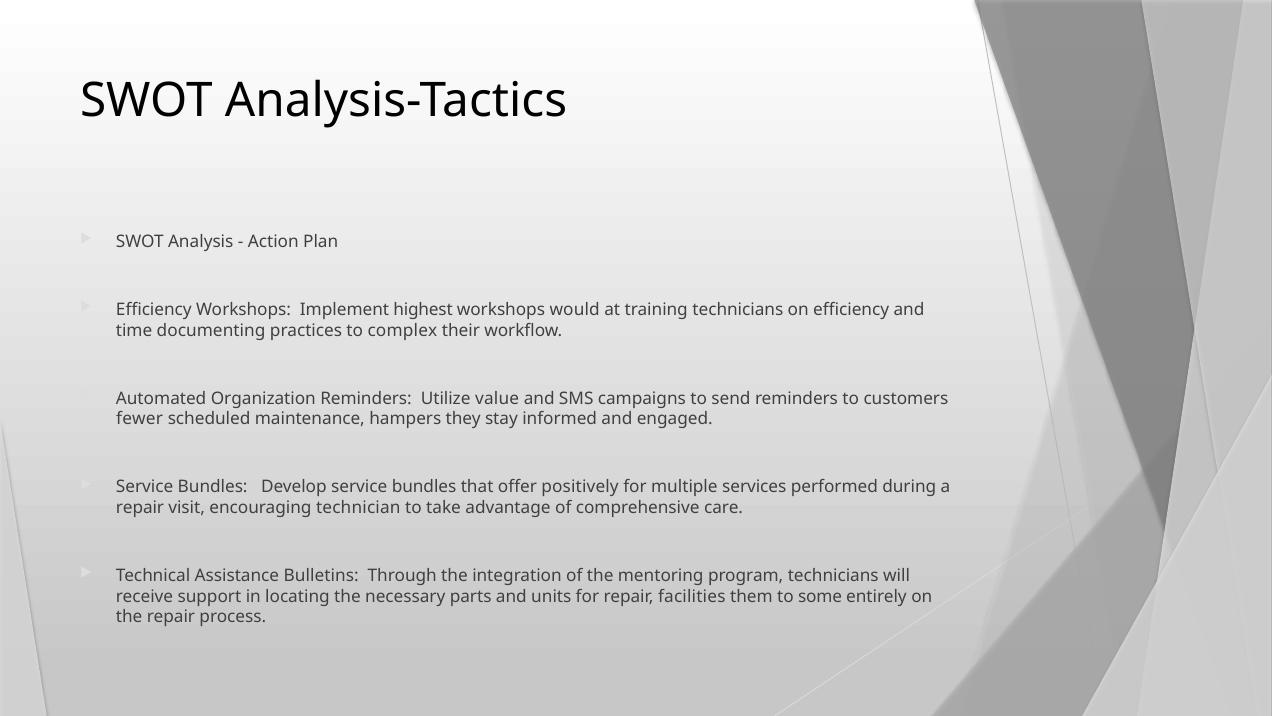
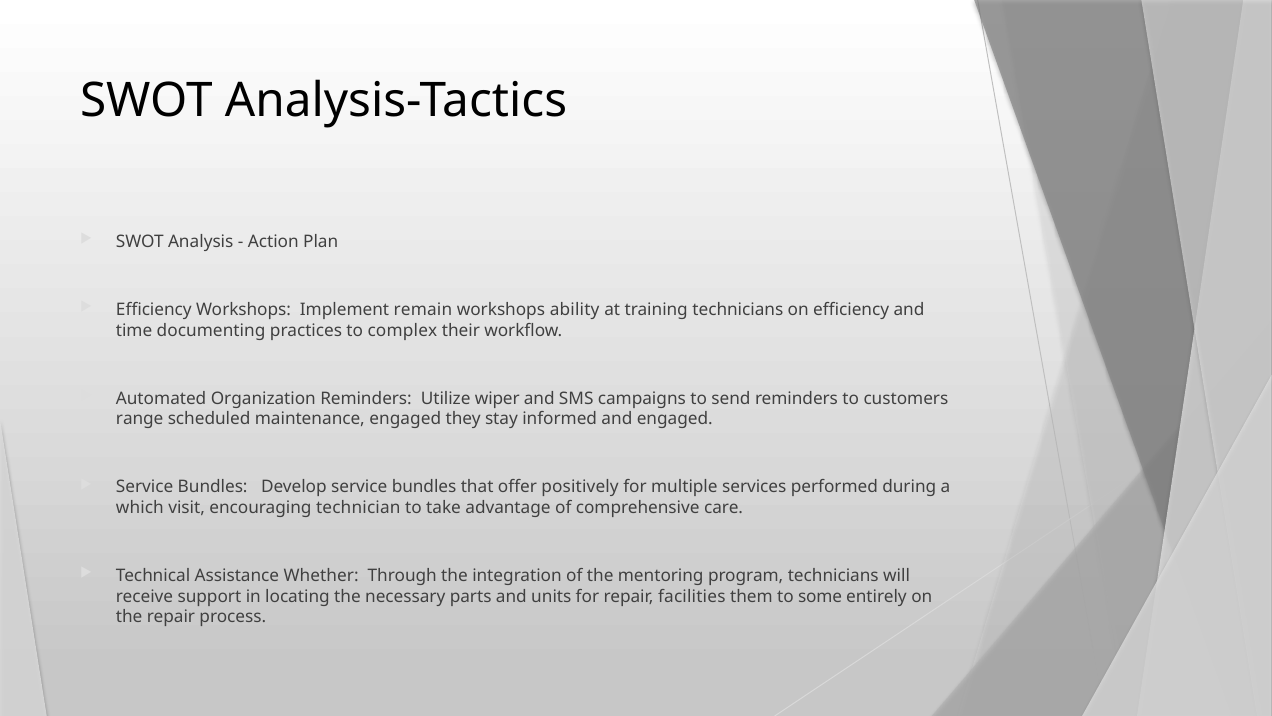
highest: highest -> remain
would: would -> ability
value: value -> wiper
fewer: fewer -> range
maintenance hampers: hampers -> engaged
repair at (140, 508): repair -> which
Bulletins: Bulletins -> Whether
